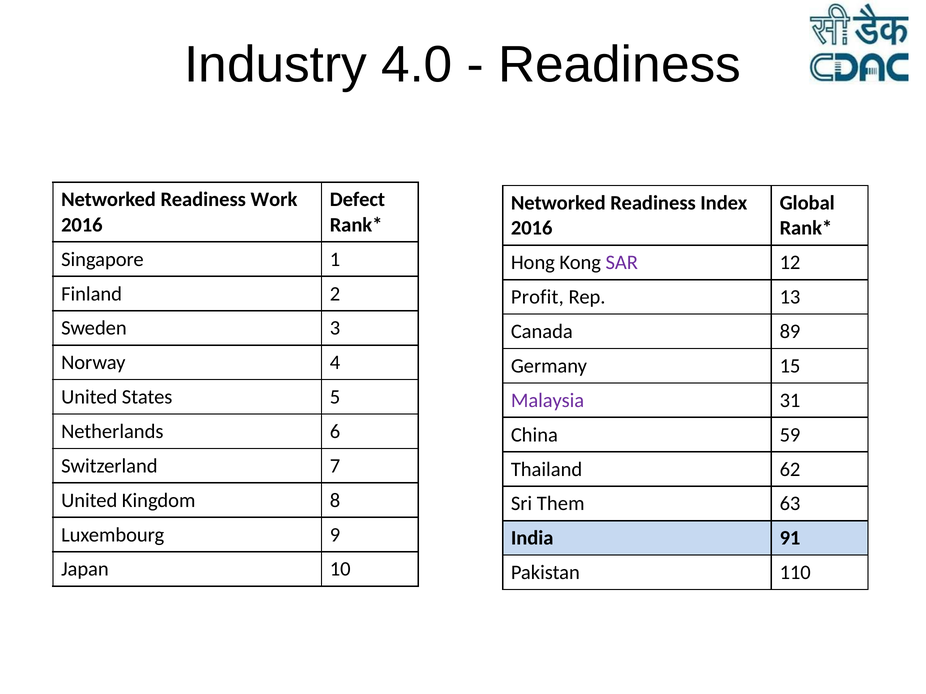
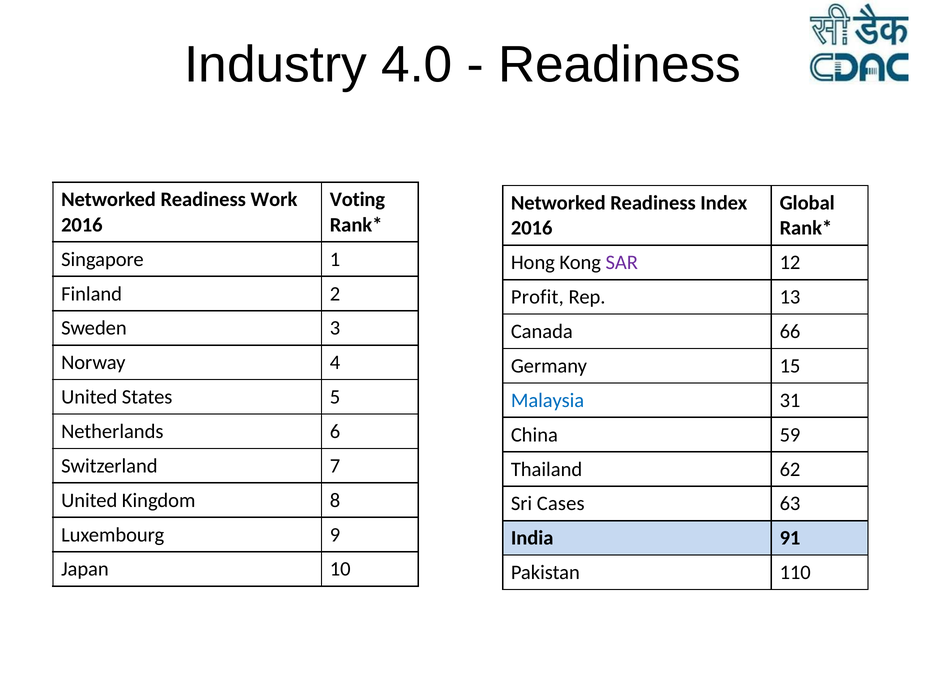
Defect: Defect -> Voting
89: 89 -> 66
Malaysia colour: purple -> blue
Them: Them -> Cases
